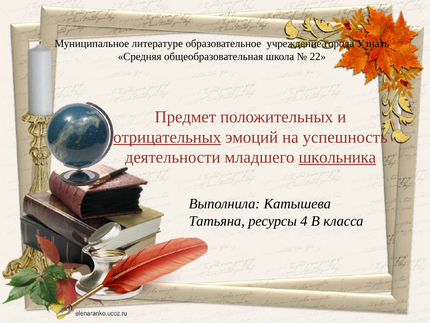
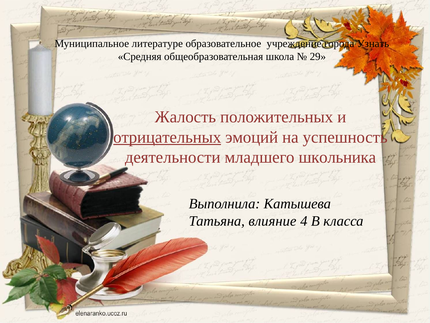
22: 22 -> 29
Предмет: Предмет -> Жалость
школьника underline: present -> none
ресурсы: ресурсы -> влияние
